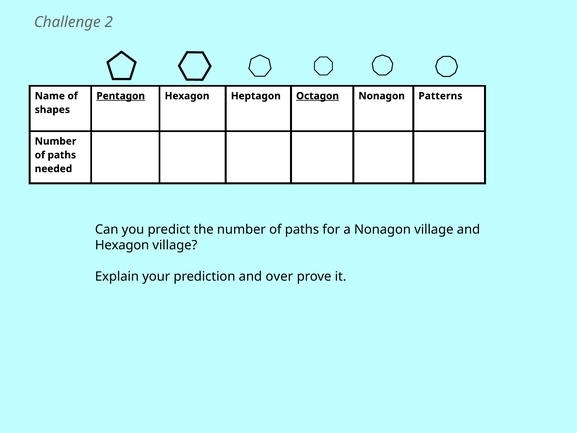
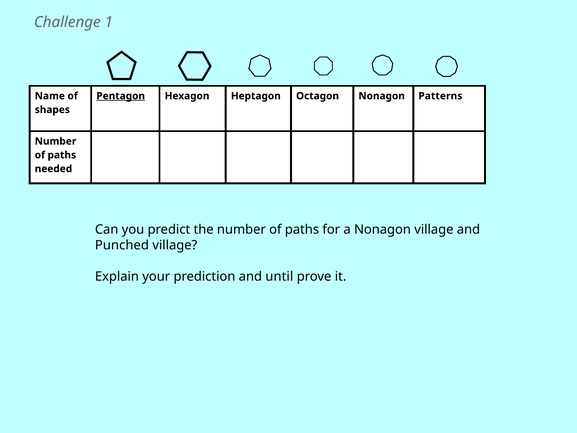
2: 2 -> 1
Octagon underline: present -> none
Hexagon at (122, 245): Hexagon -> Punched
over: over -> until
